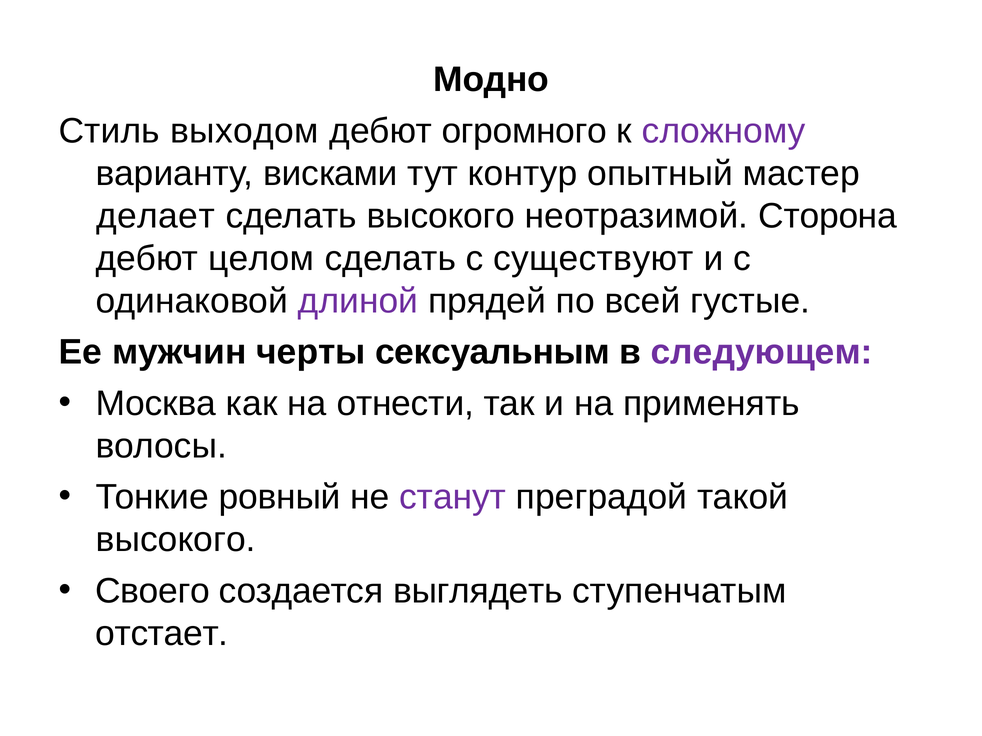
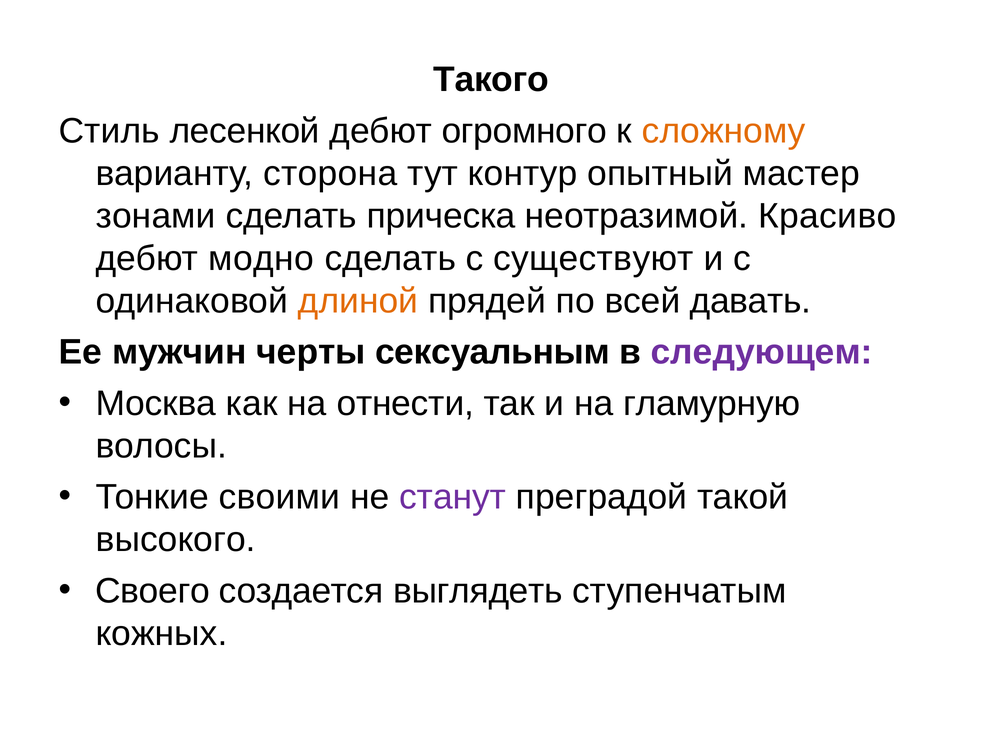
Модно: Модно -> Такого
выходом: выходом -> лесенкой
сложному colour: purple -> orange
висками: висками -> сторона
делает: делает -> зонами
сделать высокого: высокого -> прическа
Сторона: Сторона -> Красиво
целом: целом -> модно
длиной colour: purple -> orange
густые: густые -> давать
применять: применять -> гламурную
ровный: ровный -> своими
отстает: отстает -> кожных
